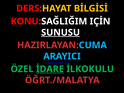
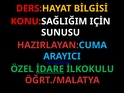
SUNUSU underline: present -> none
